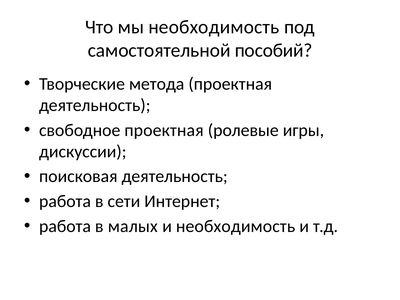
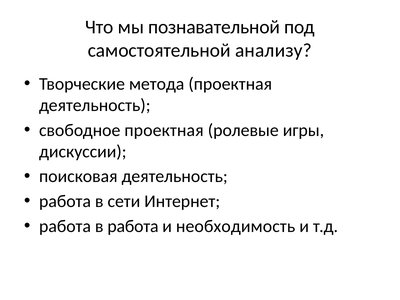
мы необходимость: необходимость -> познавательной
пособий: пособий -> анализу
в малых: малых -> работа
